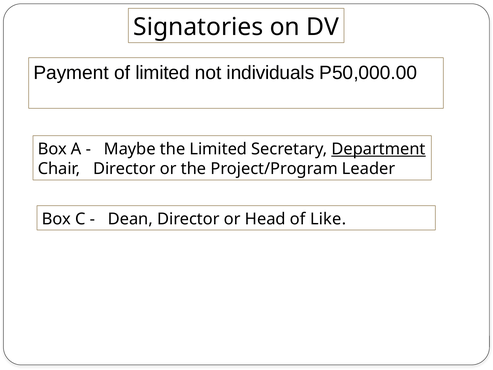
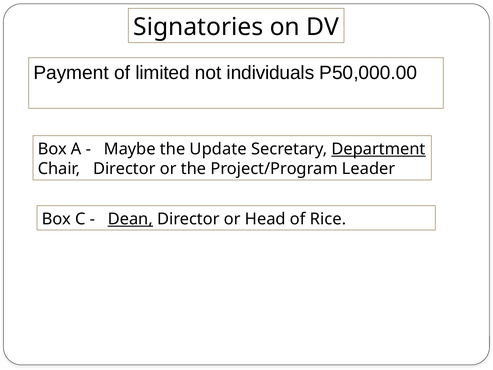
the Limited: Limited -> Update
Dean underline: none -> present
Like: Like -> Rice
